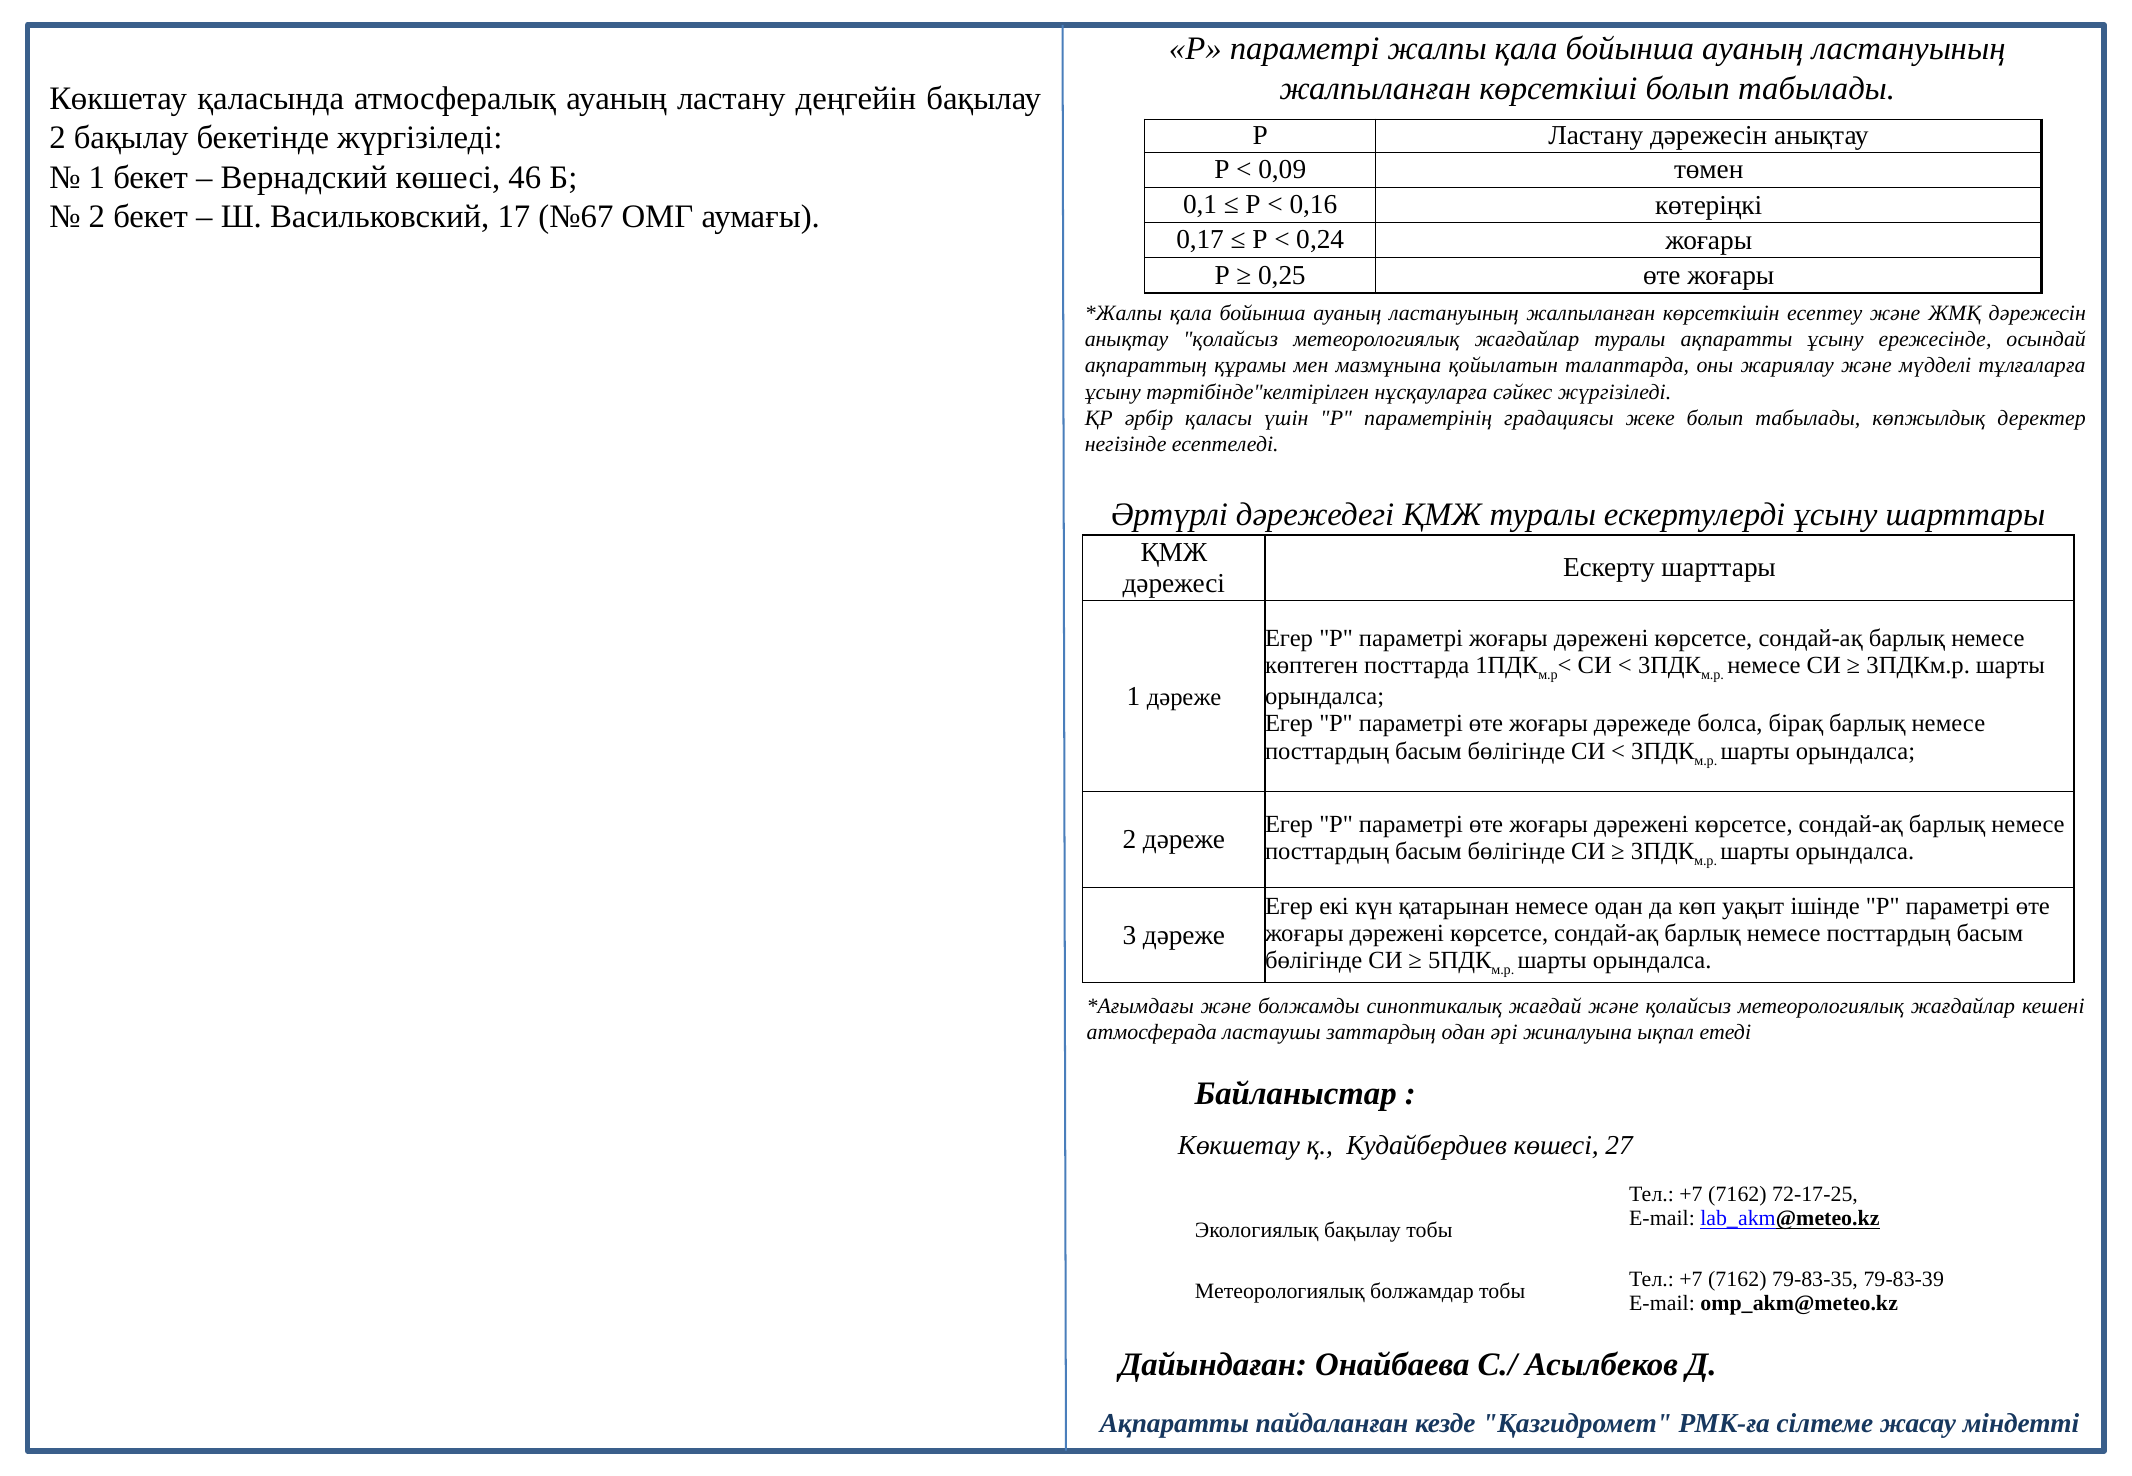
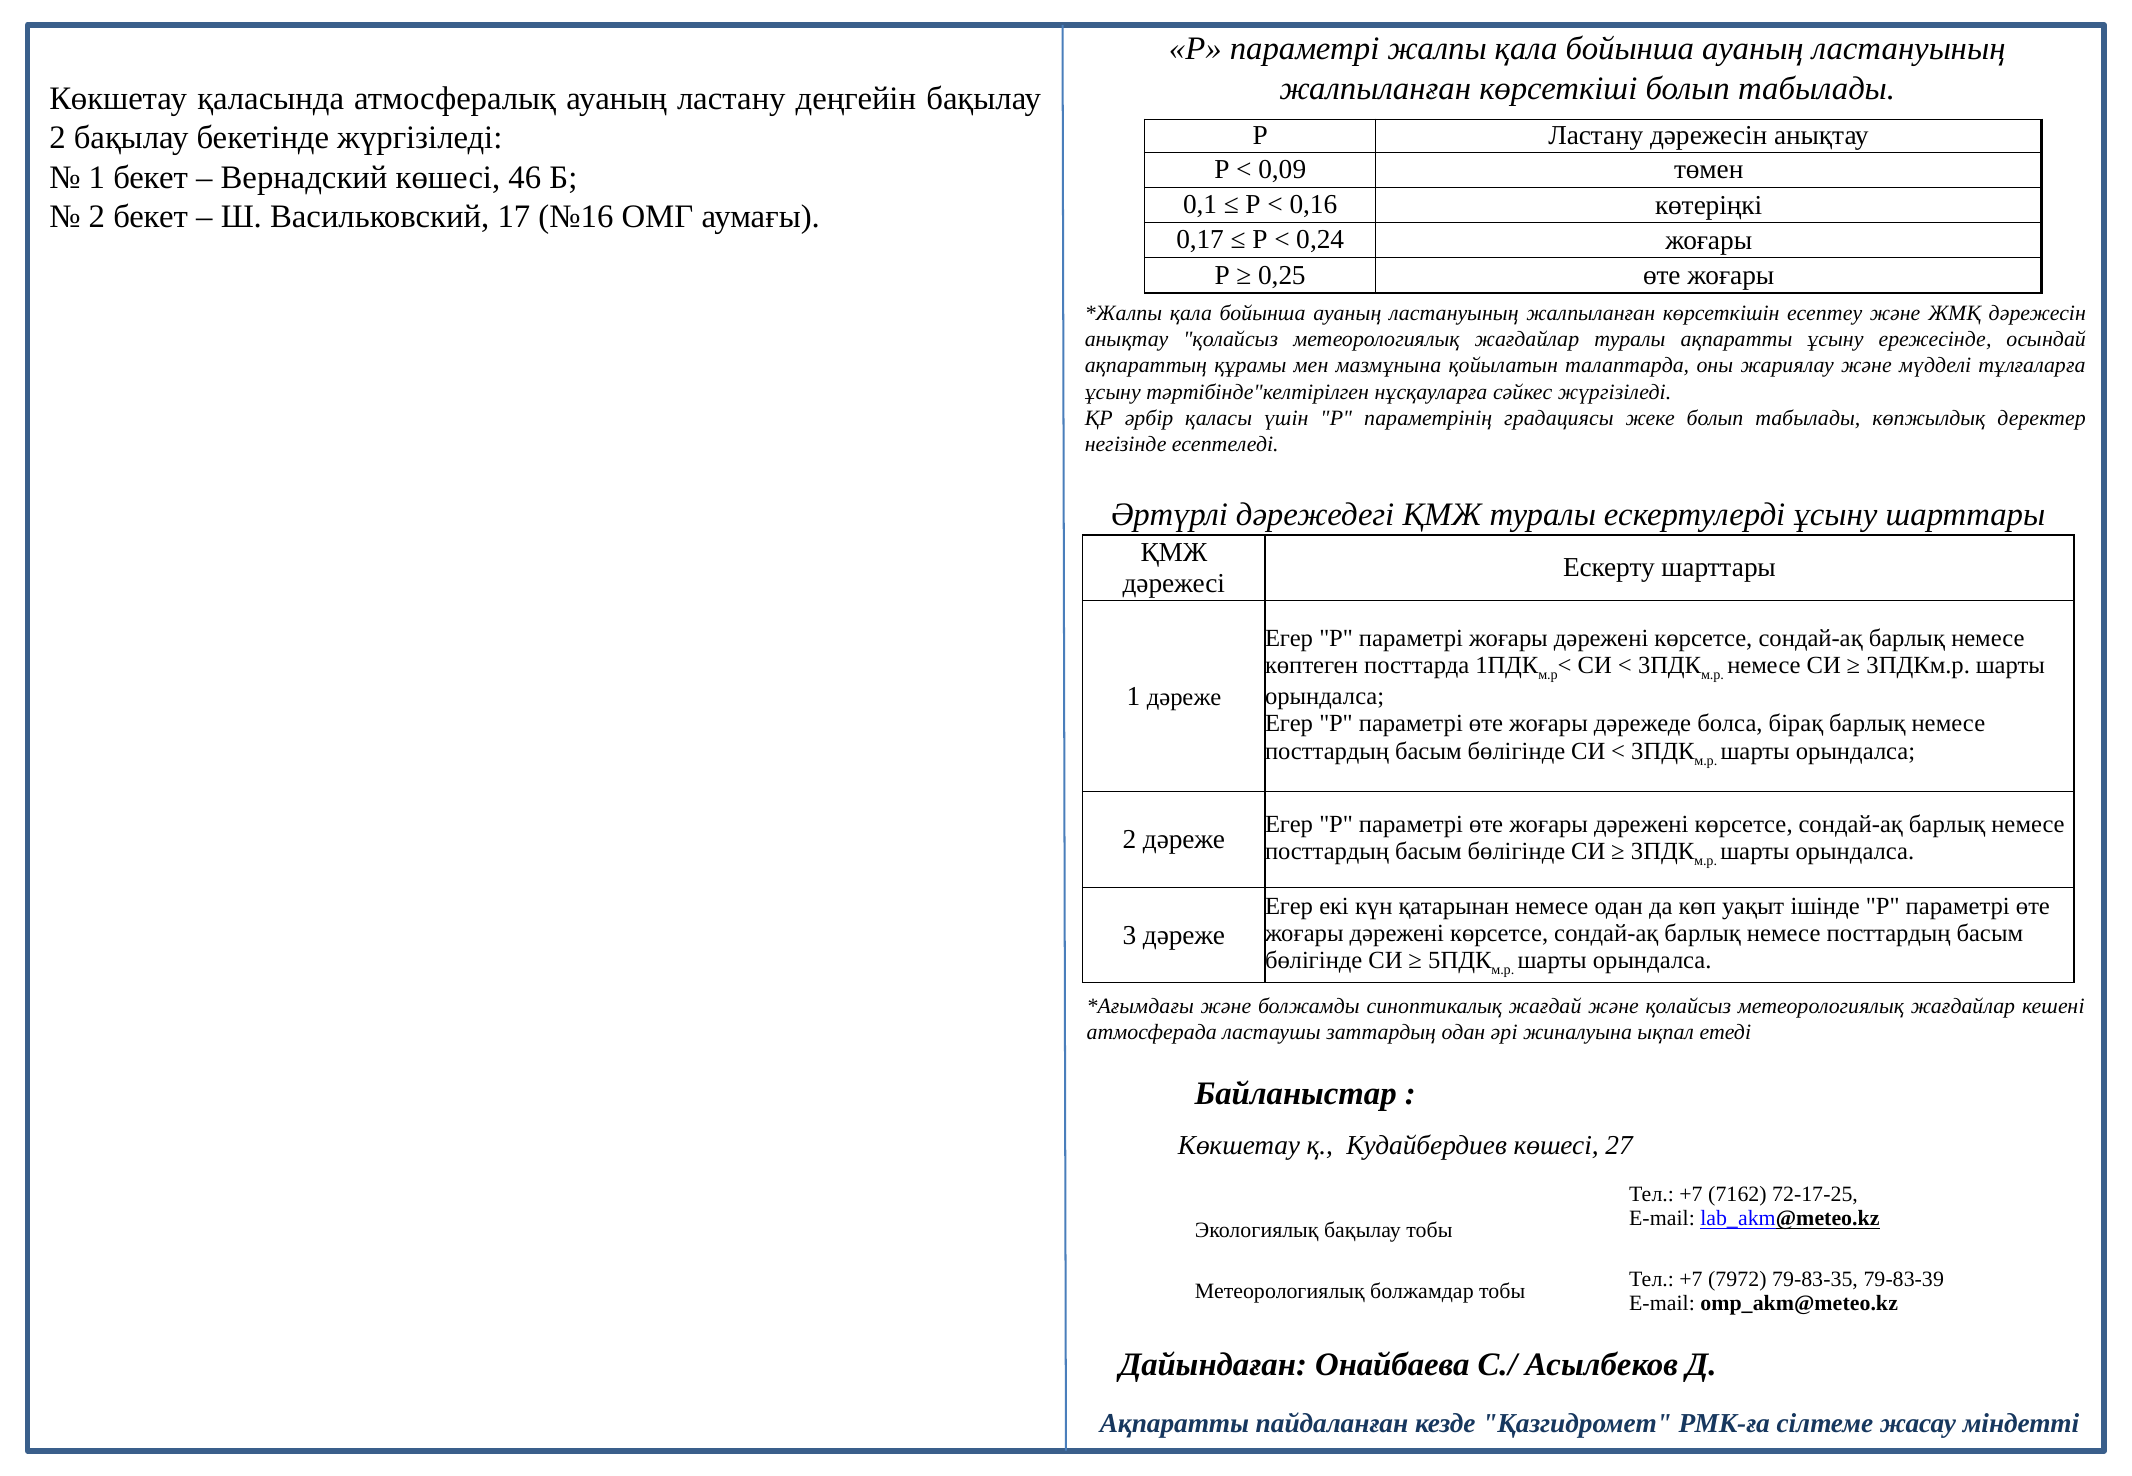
№67: №67 -> №16
7162 at (1737, 1279): 7162 -> 7972
